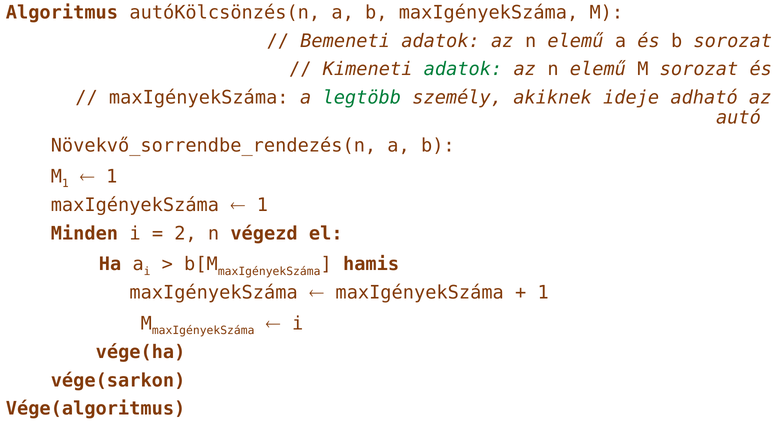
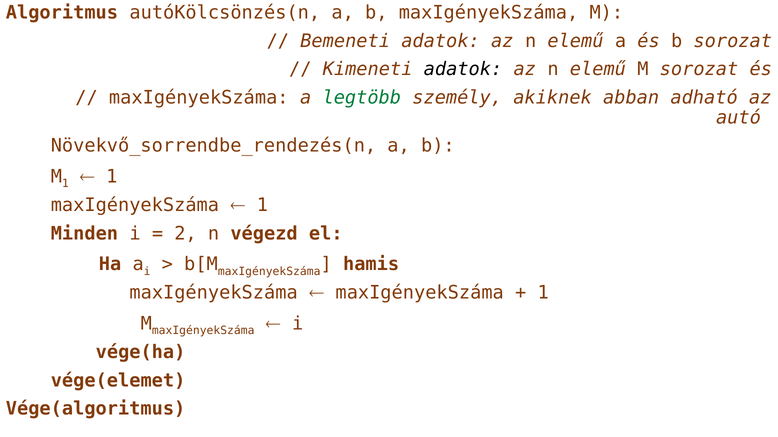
adatok at (463, 69) colour: green -> black
ideje: ideje -> abban
vége(sarkon: vége(sarkon -> vége(elemet
